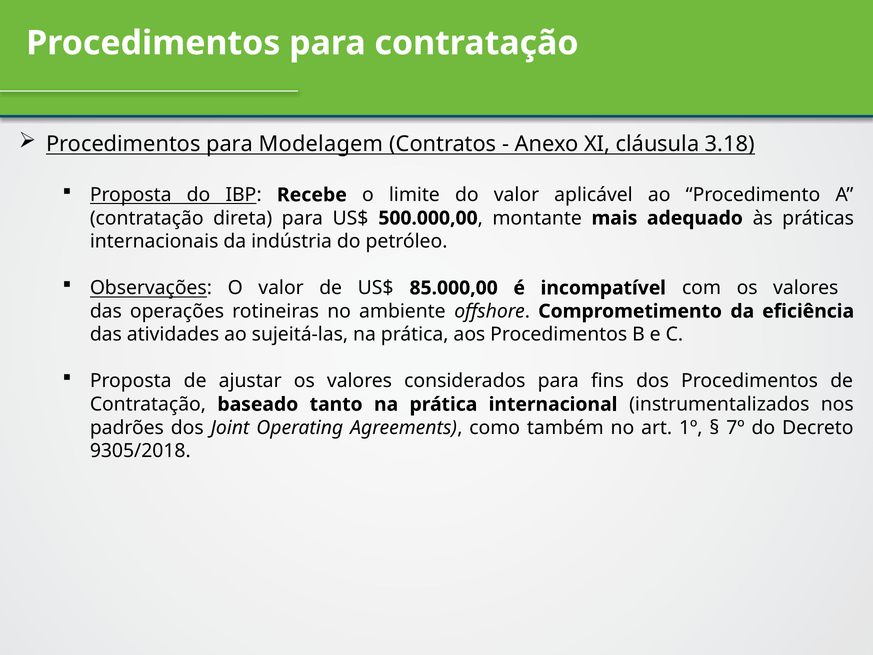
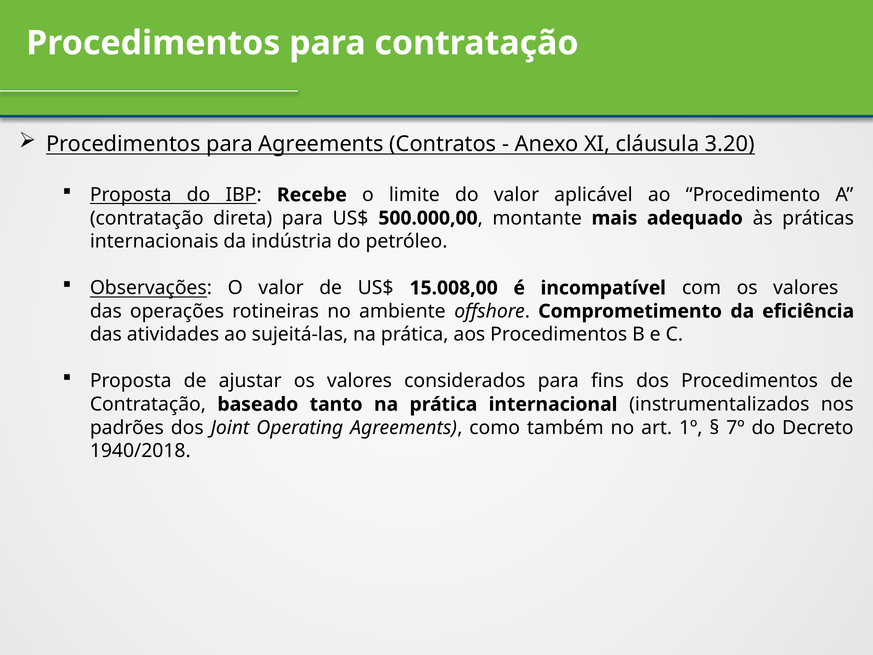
para Modelagem: Modelagem -> Agreements
3.18: 3.18 -> 3.20
85.000,00: 85.000,00 -> 15.008,00
9305/2018: 9305/2018 -> 1940/2018
